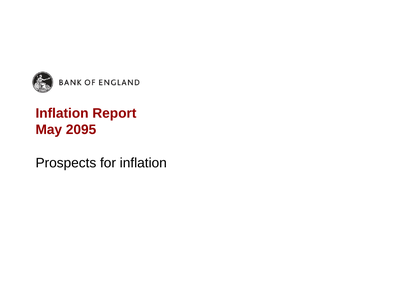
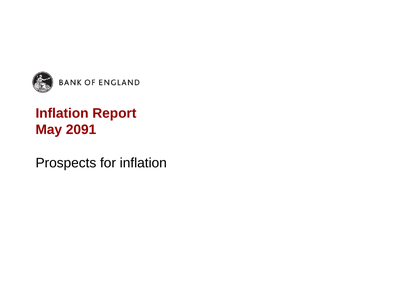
2095: 2095 -> 2091
